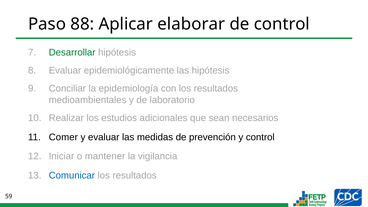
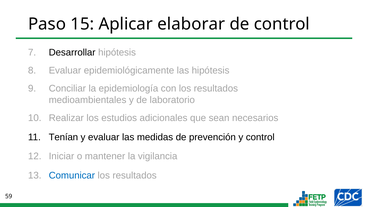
88: 88 -> 15
Desarrollar colour: green -> black
Comer: Comer -> Tenían
